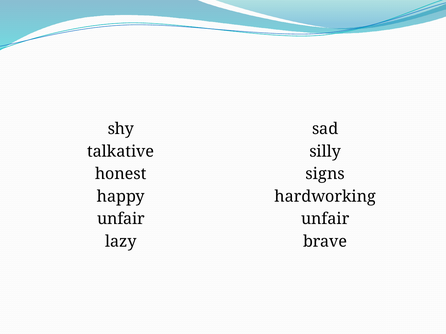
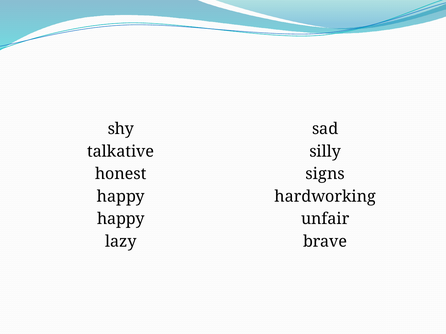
unfair at (121, 219): unfair -> happy
